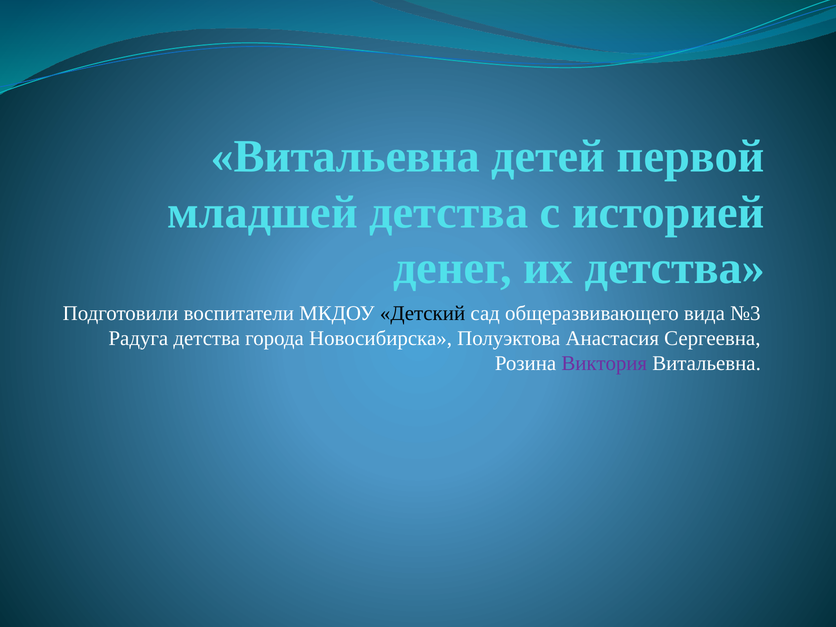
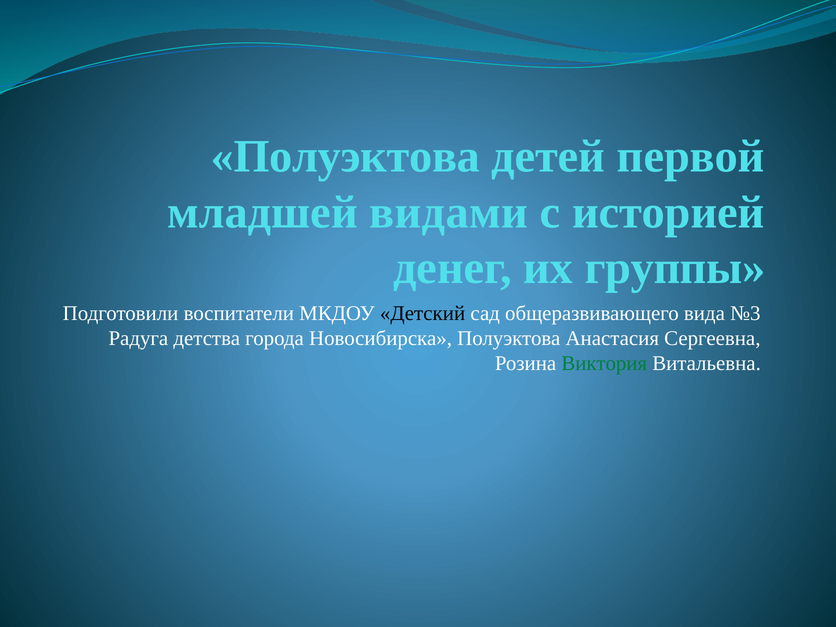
Витальевна at (345, 157): Витальевна -> Полуэктова
младшей детства: детства -> видами
их детства: детства -> группы
Виктория colour: purple -> green
